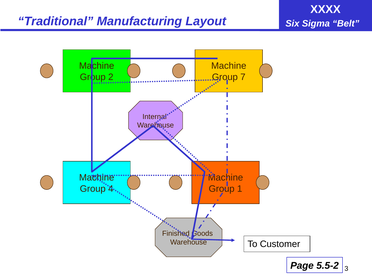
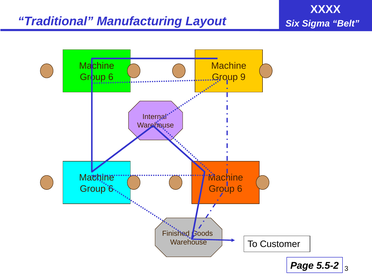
2 at (111, 77): 2 -> 6
7: 7 -> 9
4 at (111, 189): 4 -> 6
1 at (240, 189): 1 -> 6
